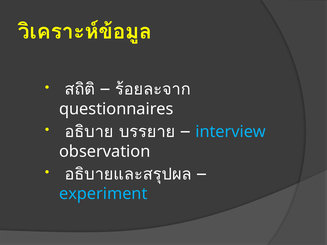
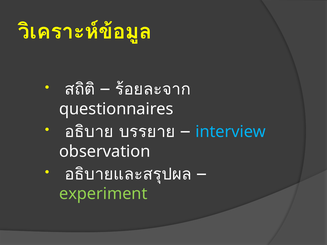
experiment colour: light blue -> light green
